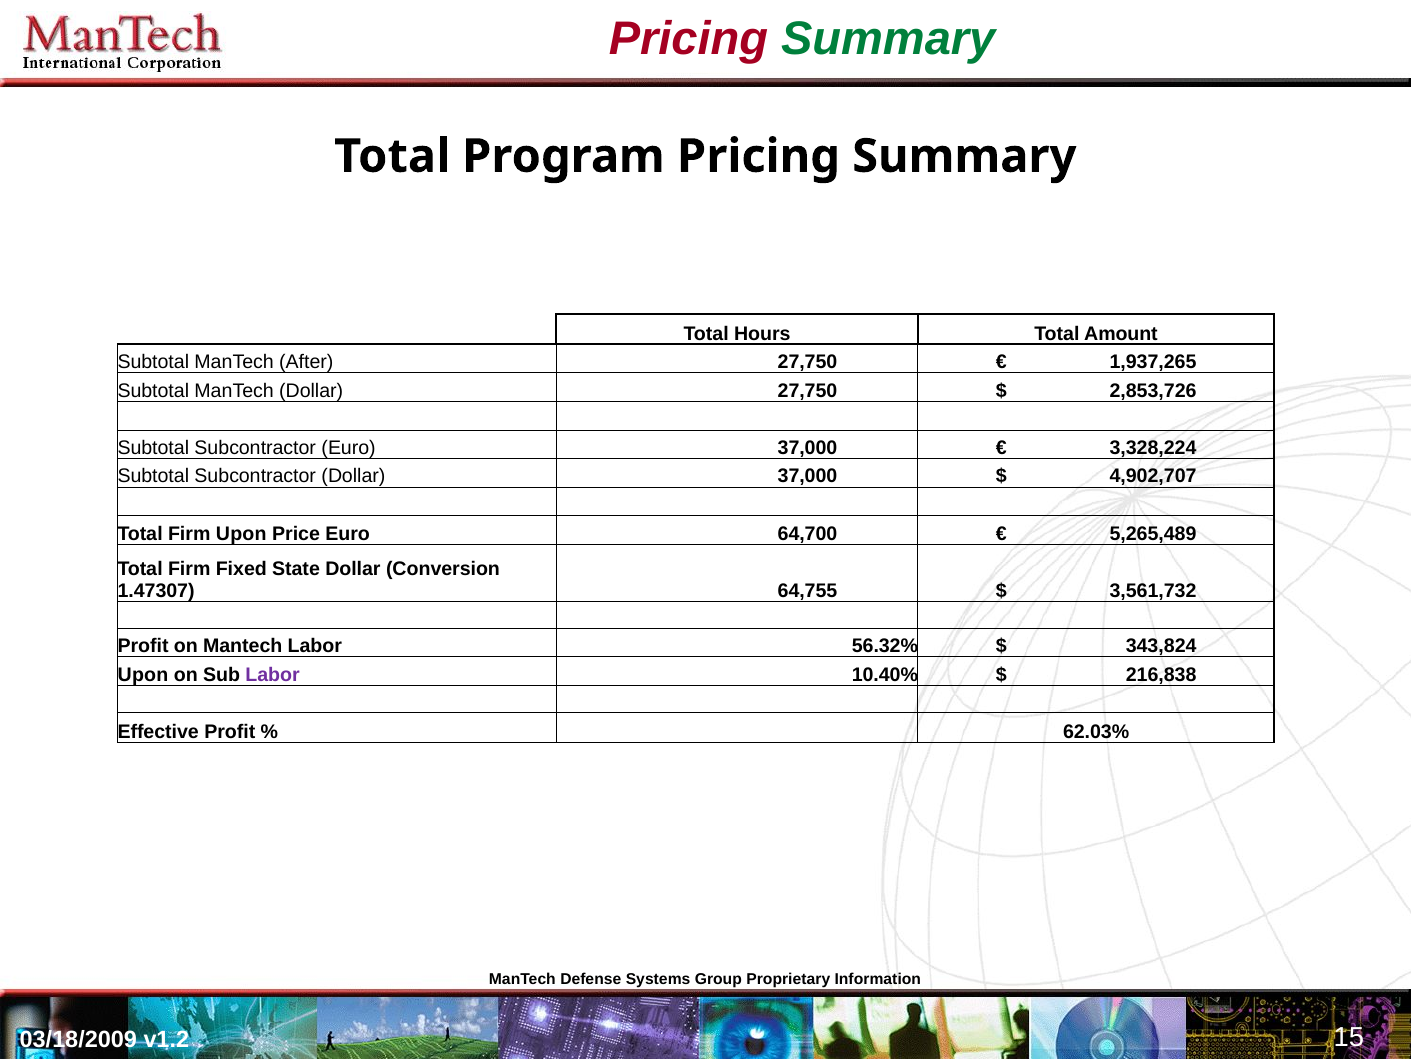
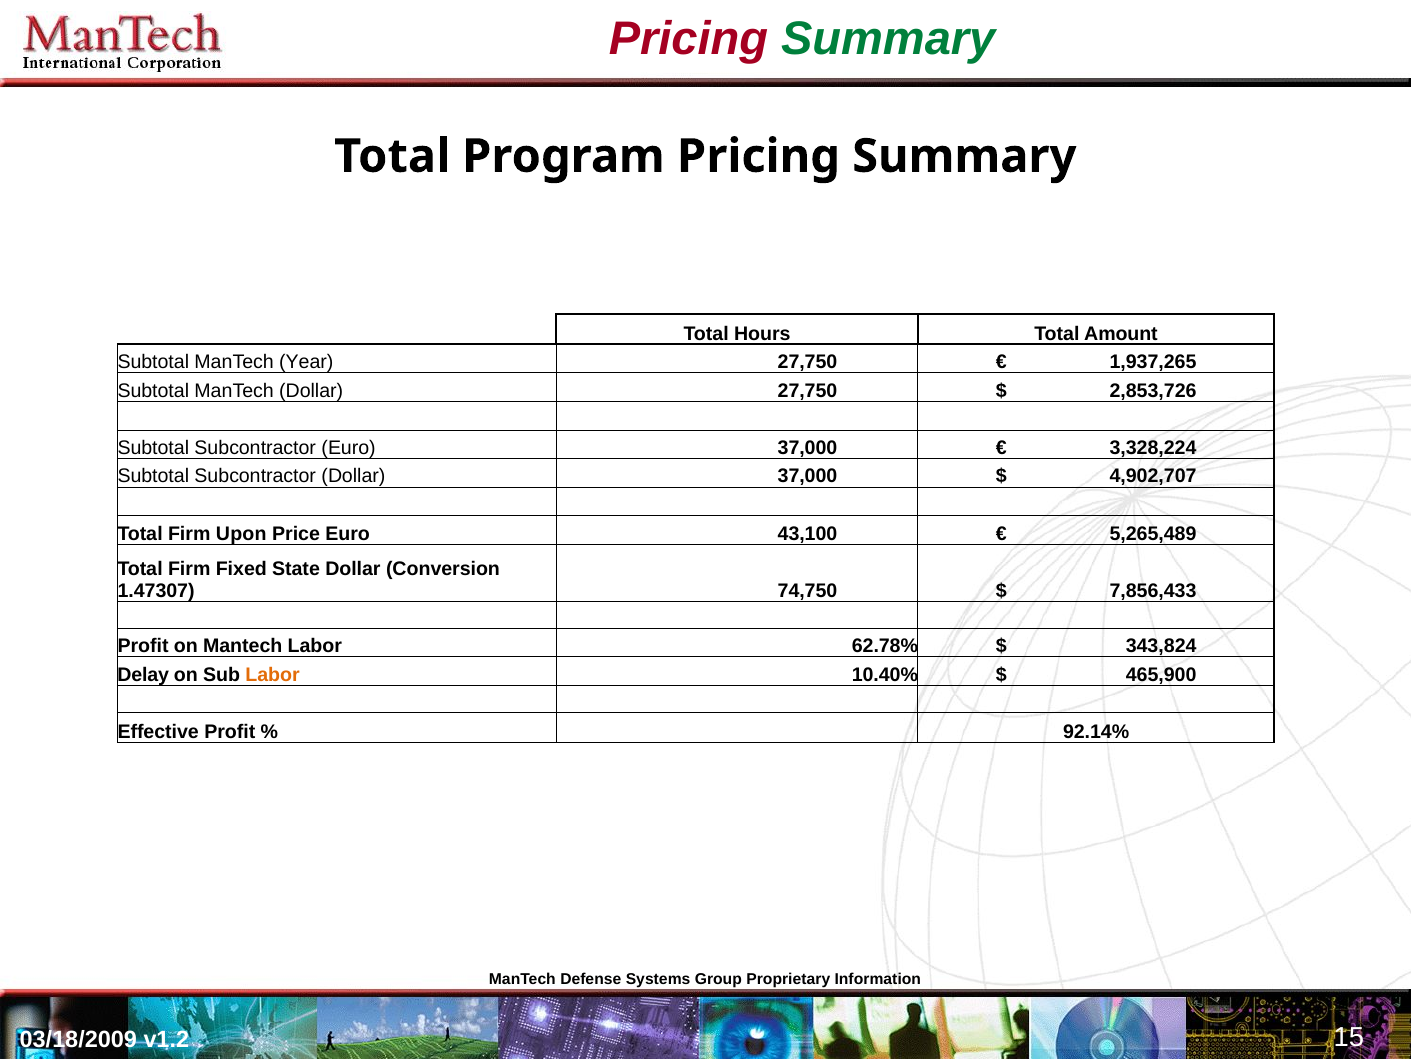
After: After -> Year
64,700: 64,700 -> 43,100
64,755: 64,755 -> 74,750
3,561,732: 3,561,732 -> 7,856,433
56.32%: 56.32% -> 62.78%
Upon at (143, 674): Upon -> Delay
Labor at (273, 674) colour: purple -> orange
216,838: 216,838 -> 465,900
62.03%: 62.03% -> 92.14%
